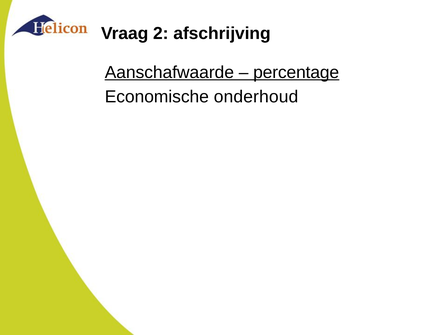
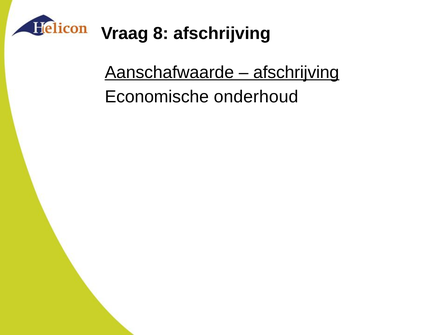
2: 2 -> 8
percentage at (296, 72): percentage -> afschrijving
